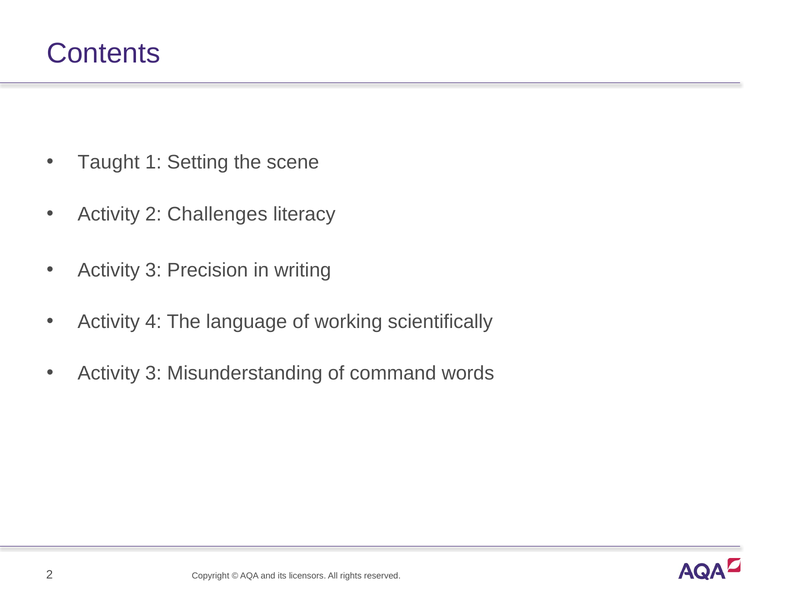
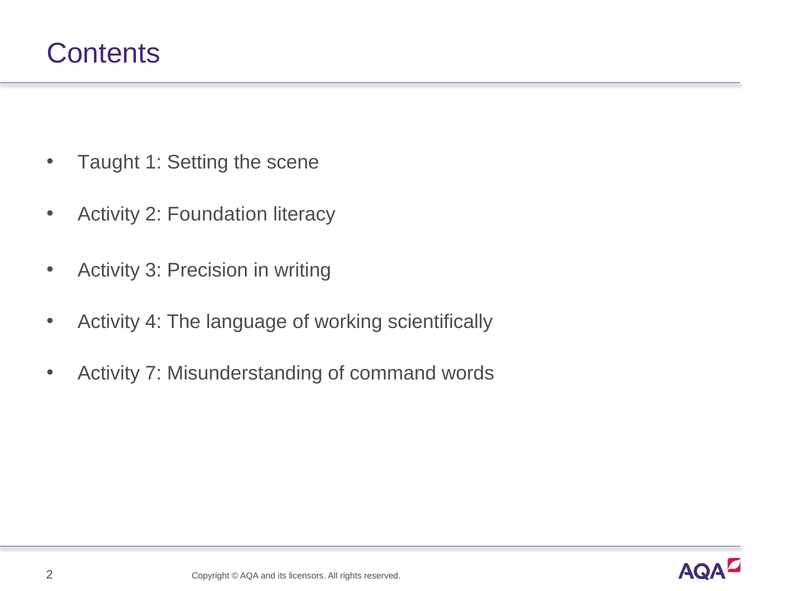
Challenges: Challenges -> Foundation
3 at (153, 373): 3 -> 7
